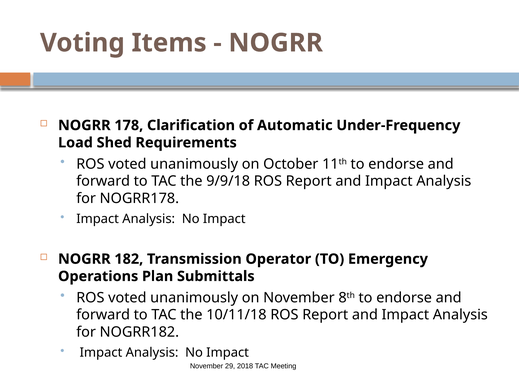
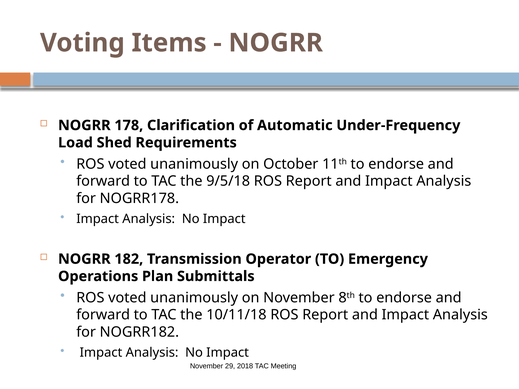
9/9/18: 9/9/18 -> 9/5/18
